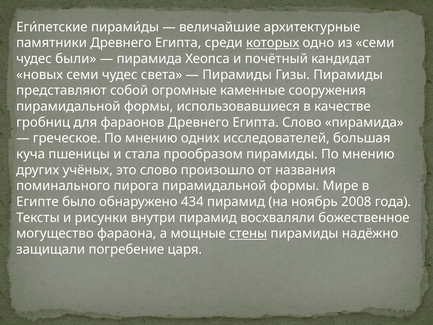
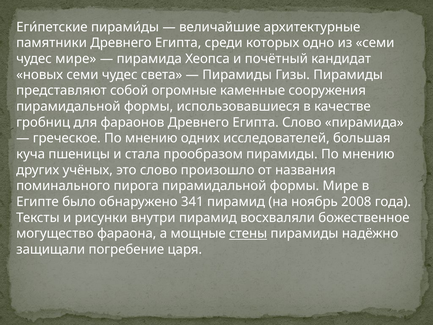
которых underline: present -> none
чудес были: были -> мире
434: 434 -> 341
